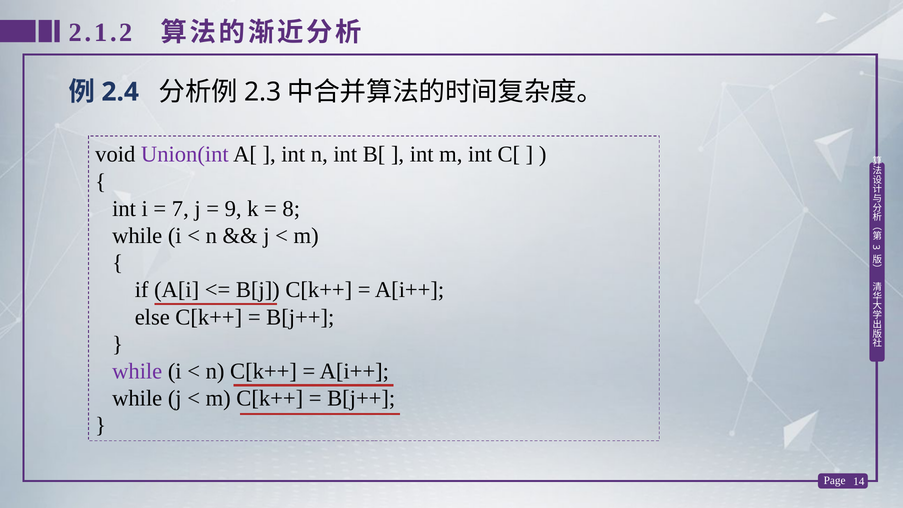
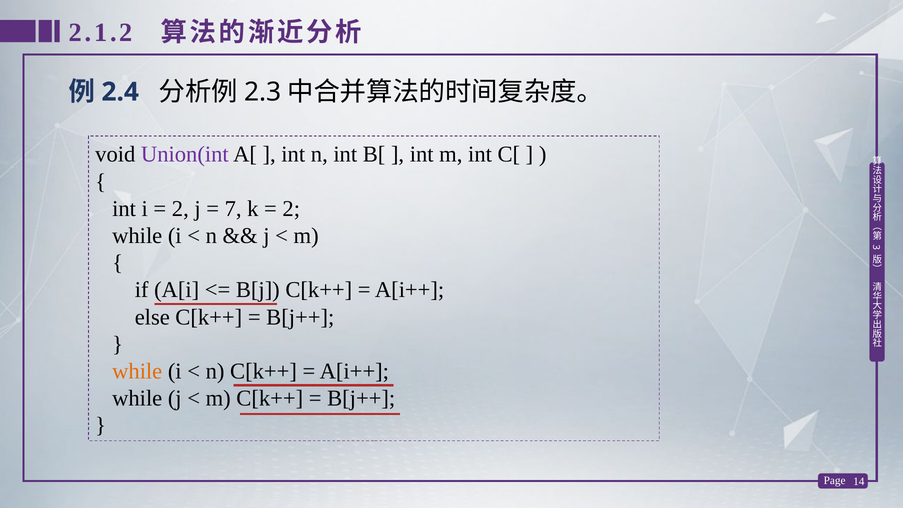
7 at (180, 209): 7 -> 2
9: 9 -> 7
8 at (291, 209): 8 -> 2
while at (137, 371) colour: purple -> orange
